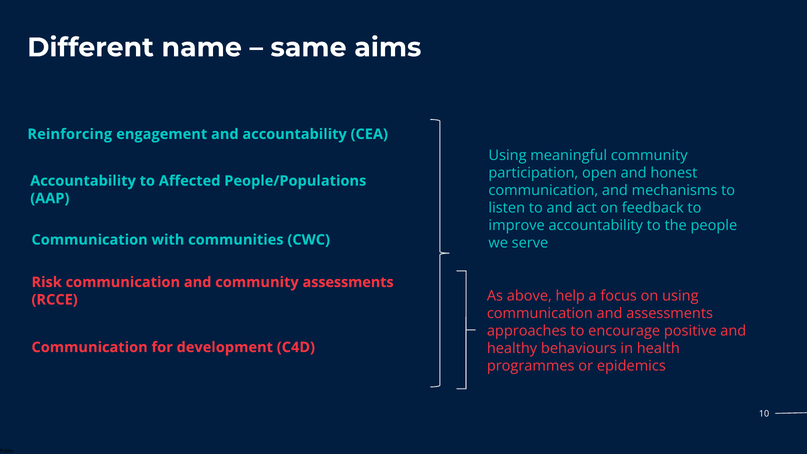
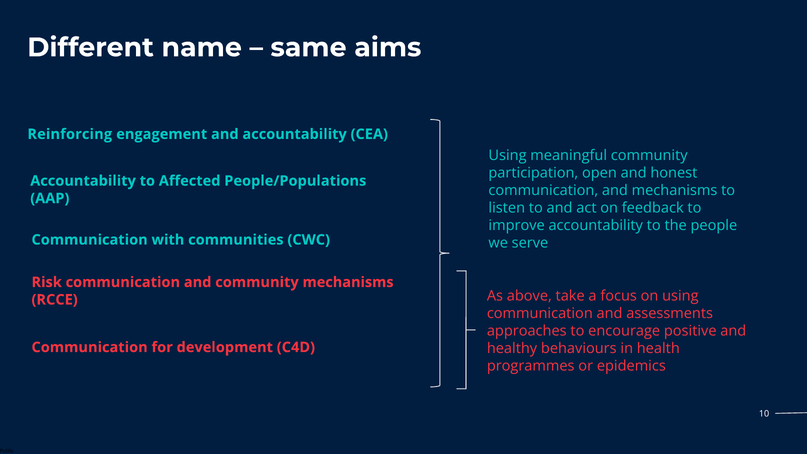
community assessments: assessments -> mechanisms
help: help -> take
